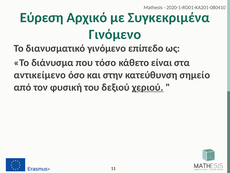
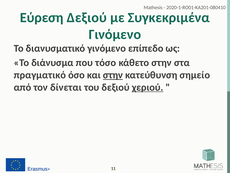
Εύρεση Αρχικό: Αρχικό -> Δεξιού
κάθετο είναι: είναι -> στην
αντικείμενο: αντικείμενο -> πραγματικό
στην at (113, 75) underline: none -> present
φυσική: φυσική -> δίνεται
